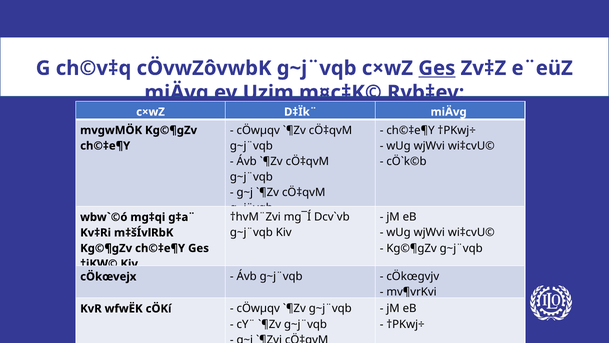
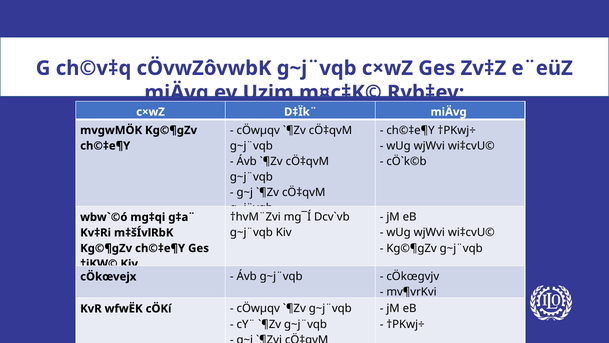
Ges at (437, 68) underline: present -> none
